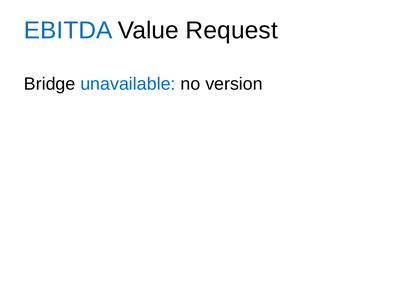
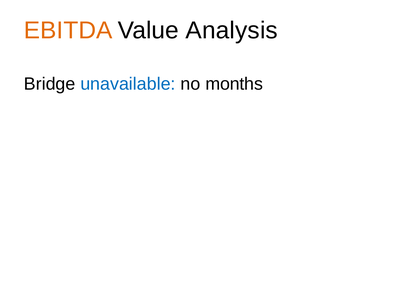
EBITDA colour: blue -> orange
Request: Request -> Analysis
version: version -> months
